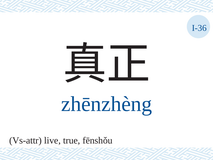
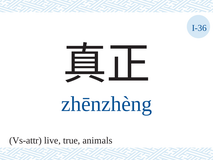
fēnshǒu: fēnshǒu -> animals
